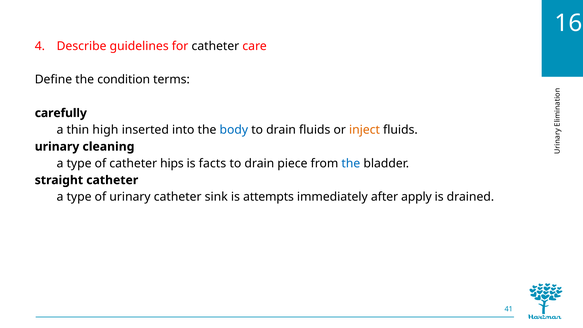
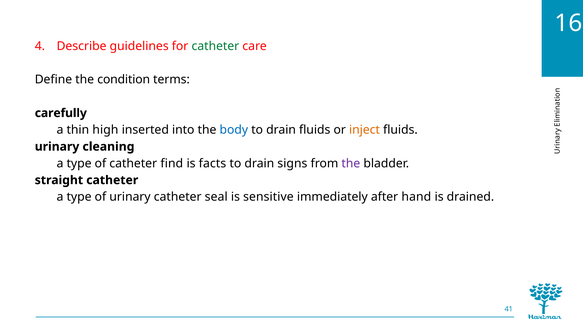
catheter at (215, 46) colour: black -> green
hips: hips -> find
piece: piece -> signs
the at (351, 163) colour: blue -> purple
sink: sink -> seal
attempts: attempts -> sensitive
apply: apply -> hand
